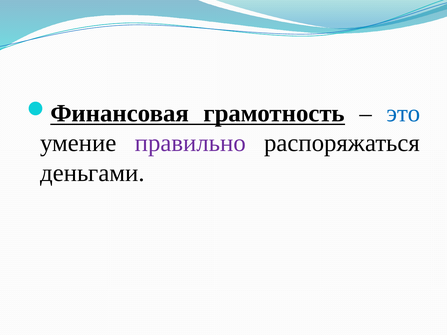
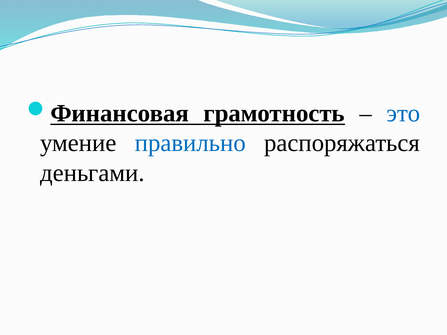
правильно colour: purple -> blue
